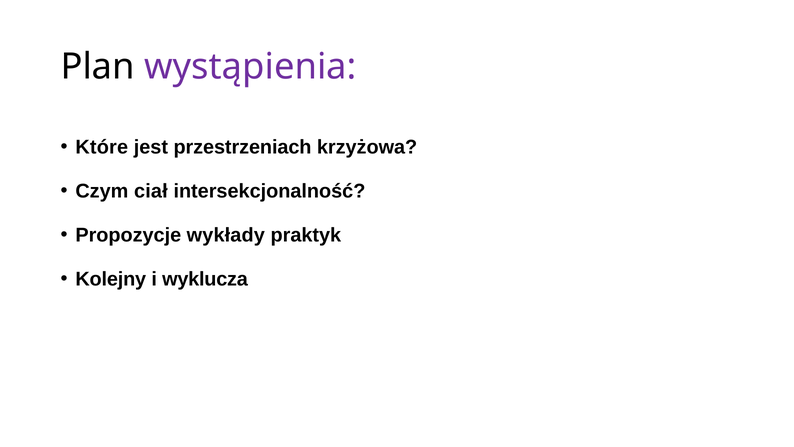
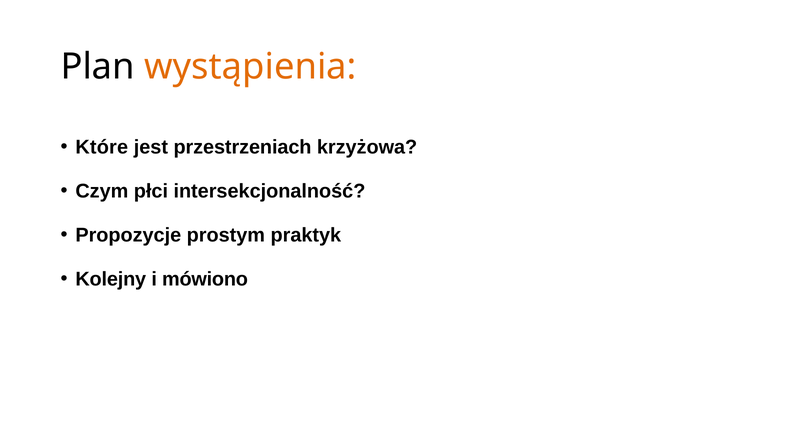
wystąpienia colour: purple -> orange
ciał: ciał -> płci
wykłady: wykłady -> prostym
wyklucza: wyklucza -> mówiono
